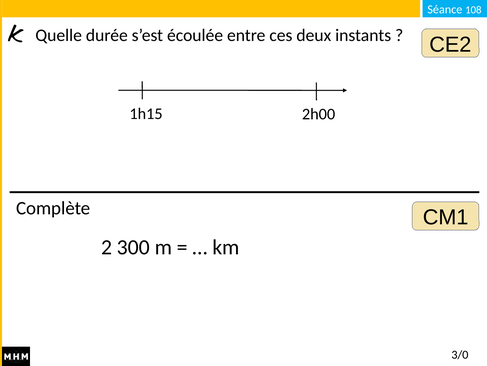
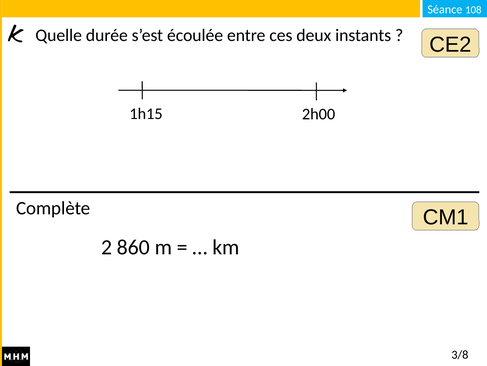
300: 300 -> 860
3/0: 3/0 -> 3/8
